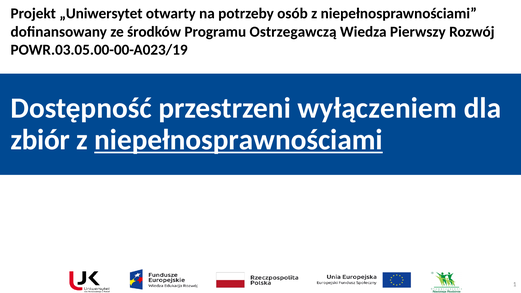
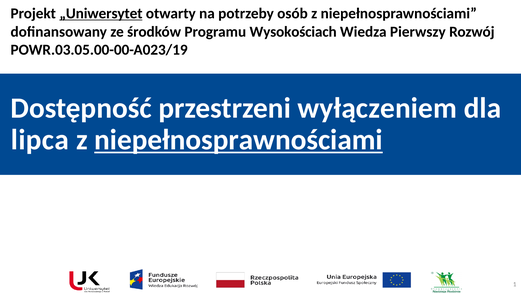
„Uniwersytet underline: none -> present
Ostrzegawczą: Ostrzegawczą -> Wysokościach
zbiór: zbiór -> lipca
